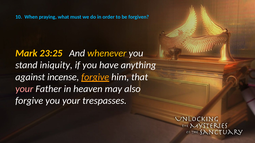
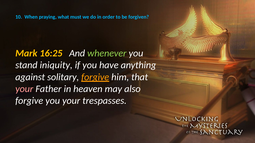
23:25: 23:25 -> 16:25
whenever colour: yellow -> light green
incense: incense -> solitary
